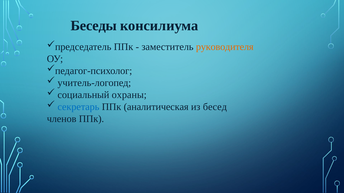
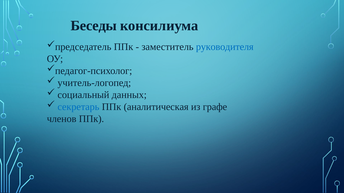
руководителя colour: orange -> blue
охраны: охраны -> данных
бесед: бесед -> графе
